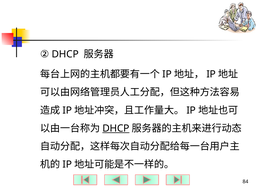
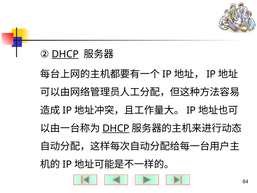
DHCP at (65, 54) underline: none -> present
